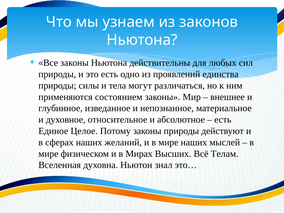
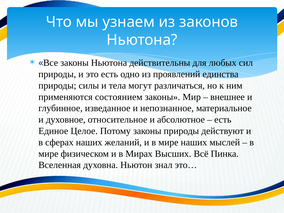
Телам: Телам -> Пинка
